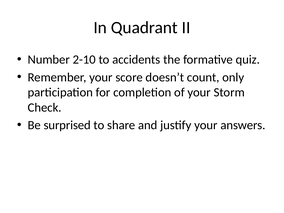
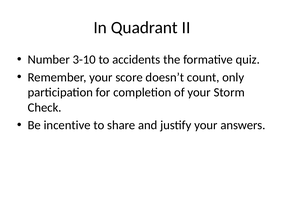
2-10: 2-10 -> 3-10
surprised: surprised -> incentive
